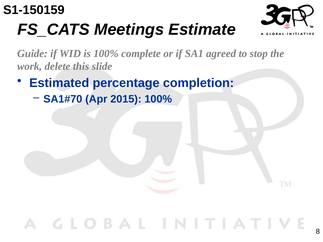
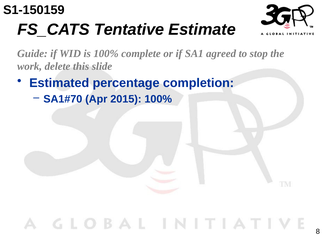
Meetings: Meetings -> Tentative
